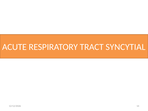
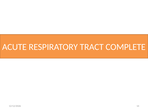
SYNCYTIAL: SYNCYTIAL -> COMPLETE
